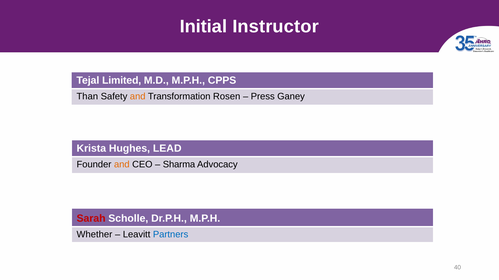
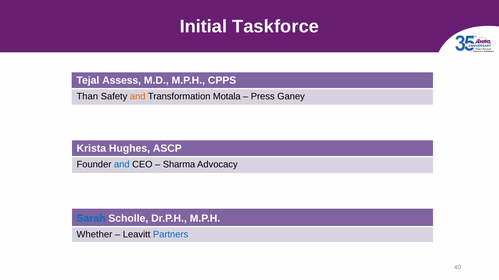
Instructor: Instructor -> Taskforce
Limited: Limited -> Assess
Rosen: Rosen -> Motala
LEAD: LEAD -> ASCP
and at (122, 165) colour: orange -> blue
Sarah colour: red -> blue
